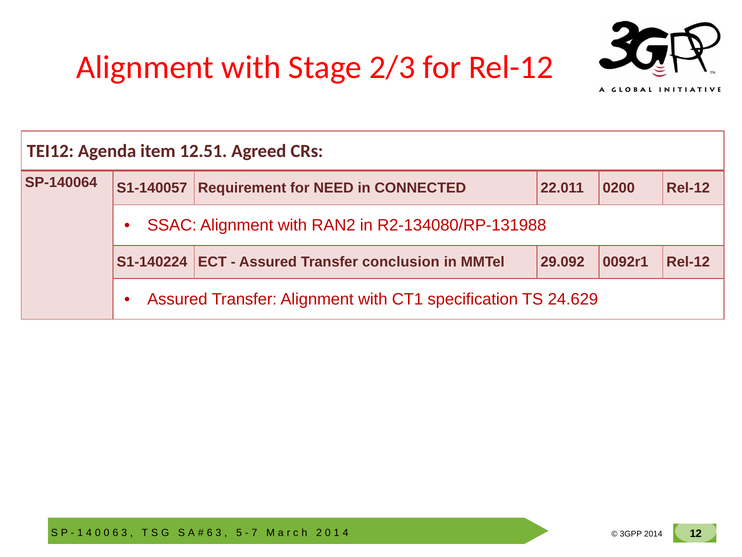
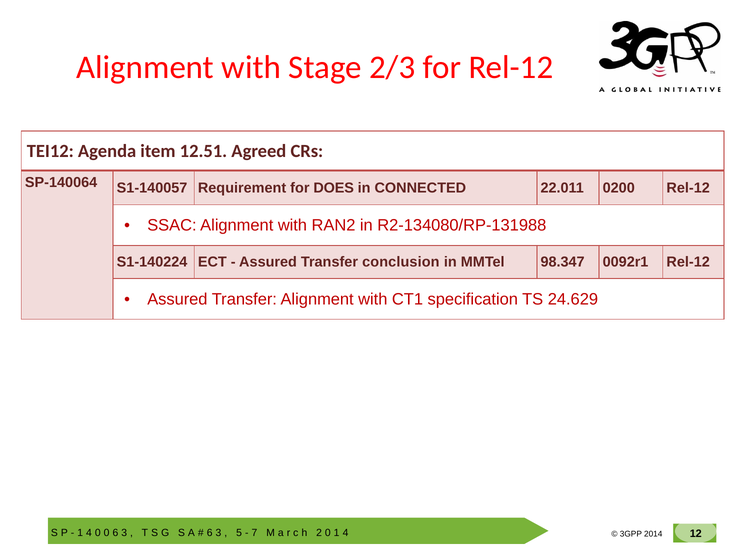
NEED: NEED -> DOES
29.092: 29.092 -> 98.347
